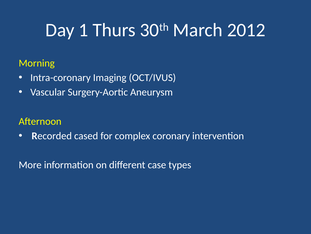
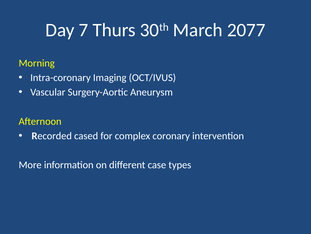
1: 1 -> 7
2012: 2012 -> 2077
